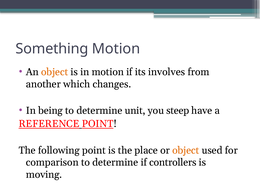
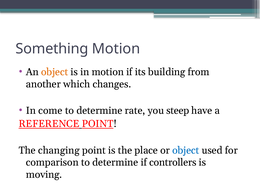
involves: involves -> building
being: being -> come
unit: unit -> rate
following: following -> changing
object at (186, 150) colour: orange -> blue
